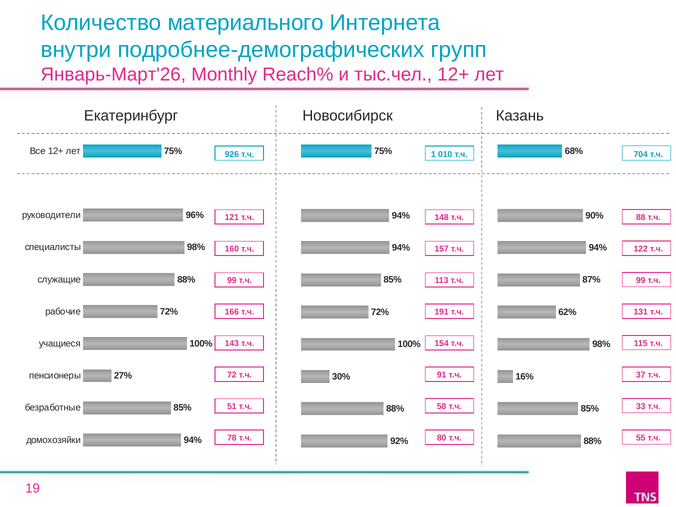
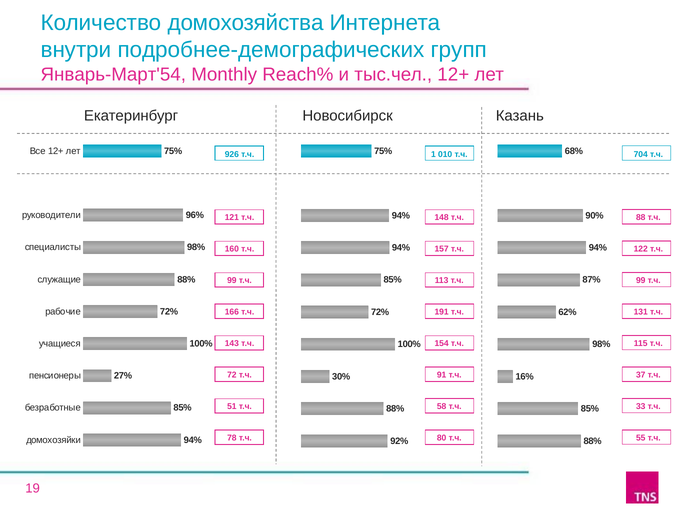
материального: материального -> домохозяйства
Январь-Март'26: Январь-Март'26 -> Январь-Март'54
